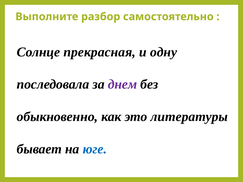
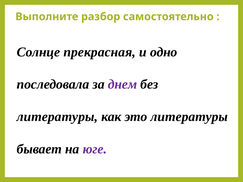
одну: одну -> одно
обыкновенно at (57, 117): обыкновенно -> литературы
юге colour: blue -> purple
